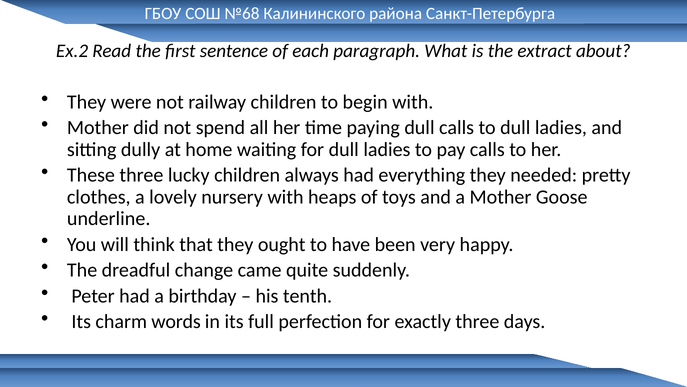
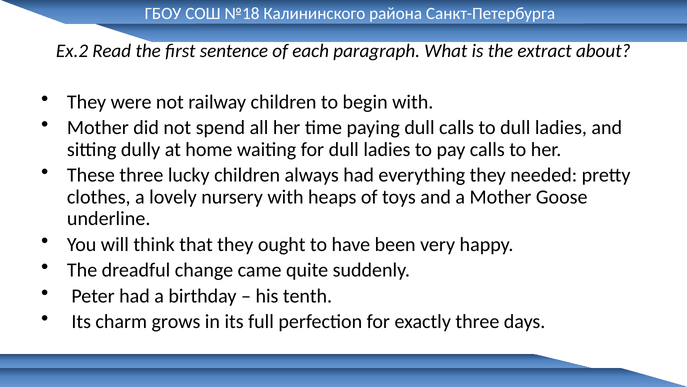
№68: №68 -> №18
words: words -> grows
